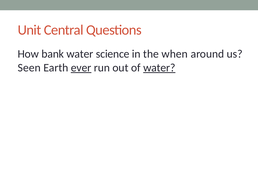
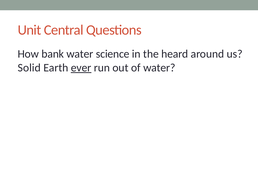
when: when -> heard
Seen: Seen -> Solid
water at (159, 68) underline: present -> none
